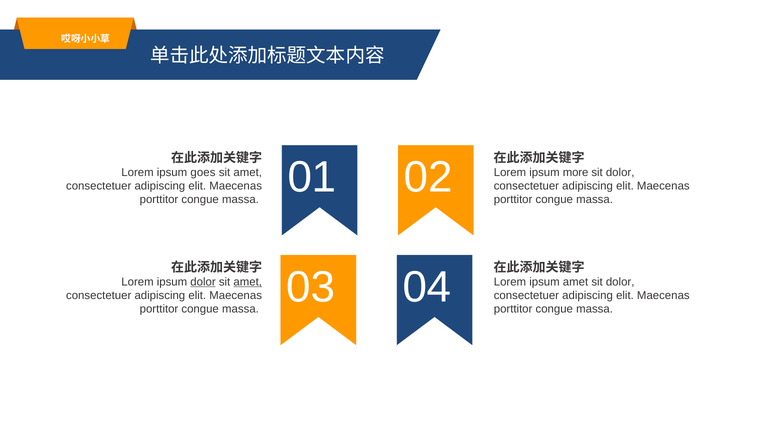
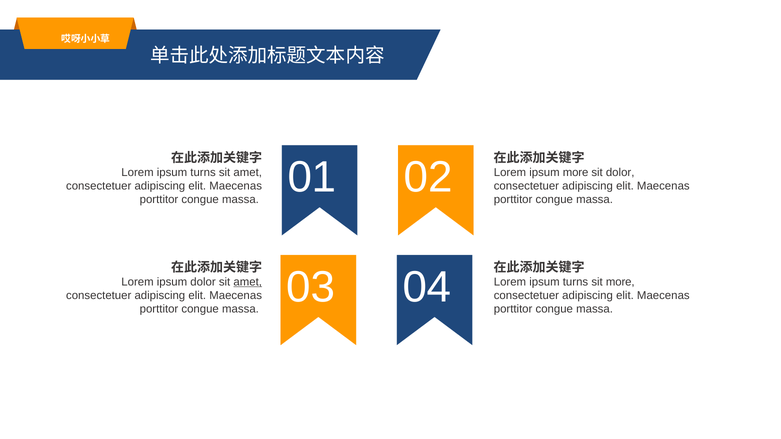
goes at (203, 172): goes -> turns
dolor at (203, 282) underline: present -> none
amet at (575, 282): amet -> turns
dolor at (620, 282): dolor -> more
